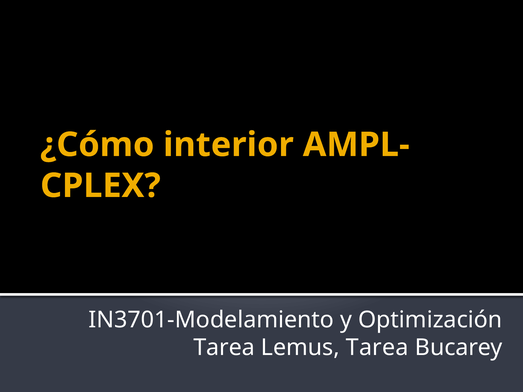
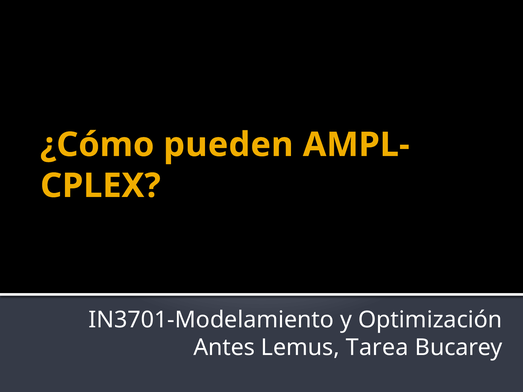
interior: interior -> pueden
Tarea at (224, 348): Tarea -> Antes
